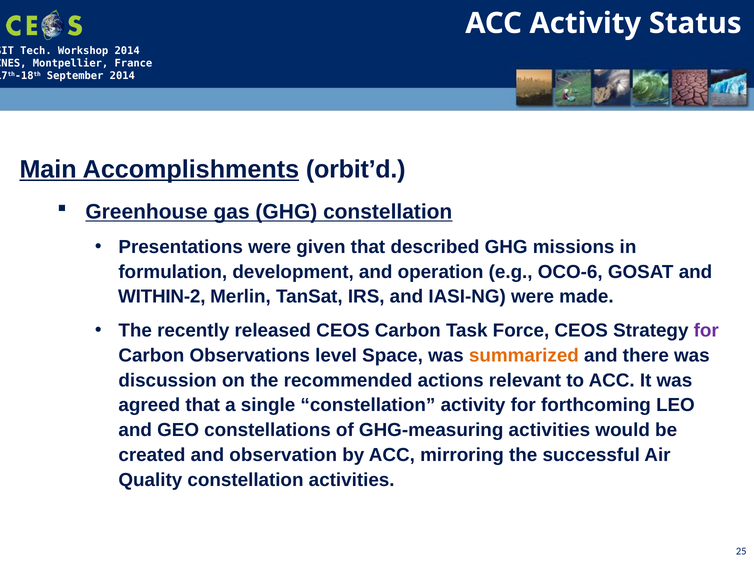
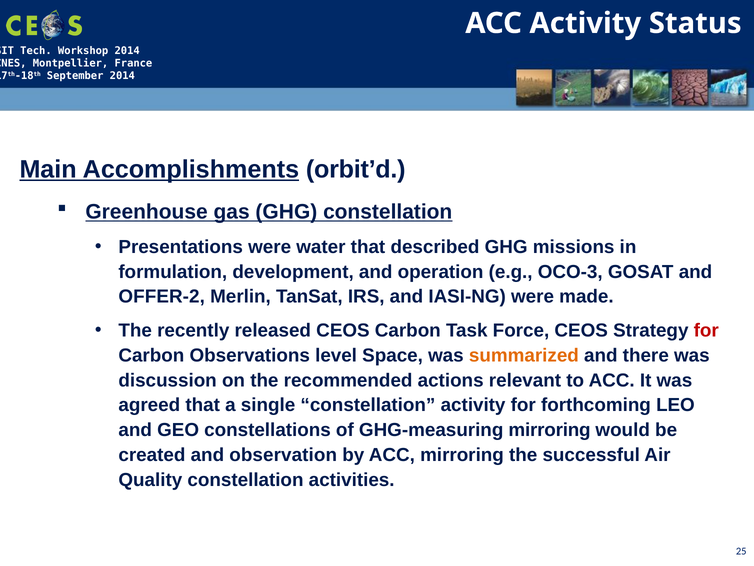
given: given -> water
OCO-6: OCO-6 -> OCO-3
WITHIN-2: WITHIN-2 -> OFFER-2
for at (706, 330) colour: purple -> red
GHG-measuring activities: activities -> mirroring
